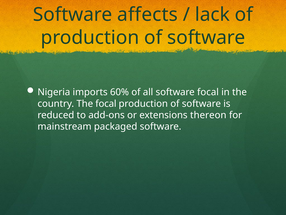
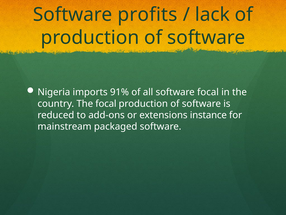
affects: affects -> profits
60%: 60% -> 91%
thereon: thereon -> instance
